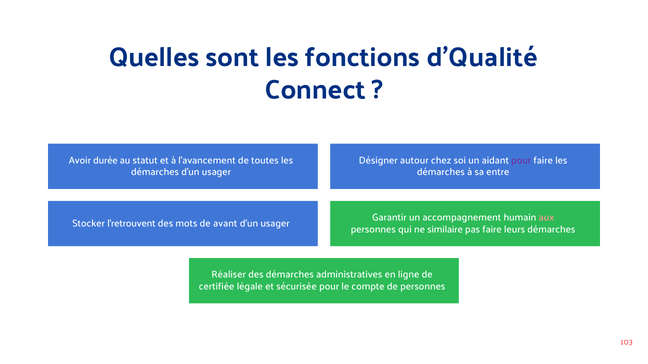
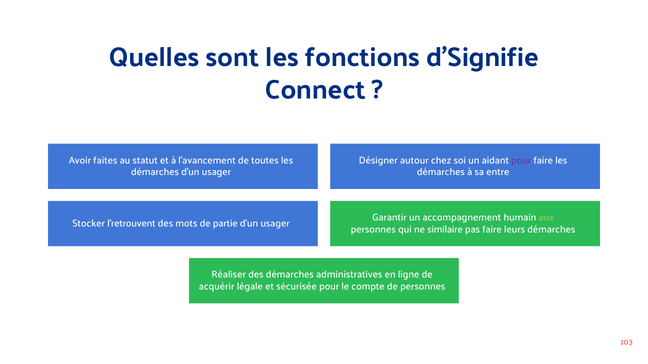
d'Qualité: d'Qualité -> d'Signifie
durée: durée -> faites
aux colour: pink -> light green
avant: avant -> partie
certifiée: certifiée -> acquérir
